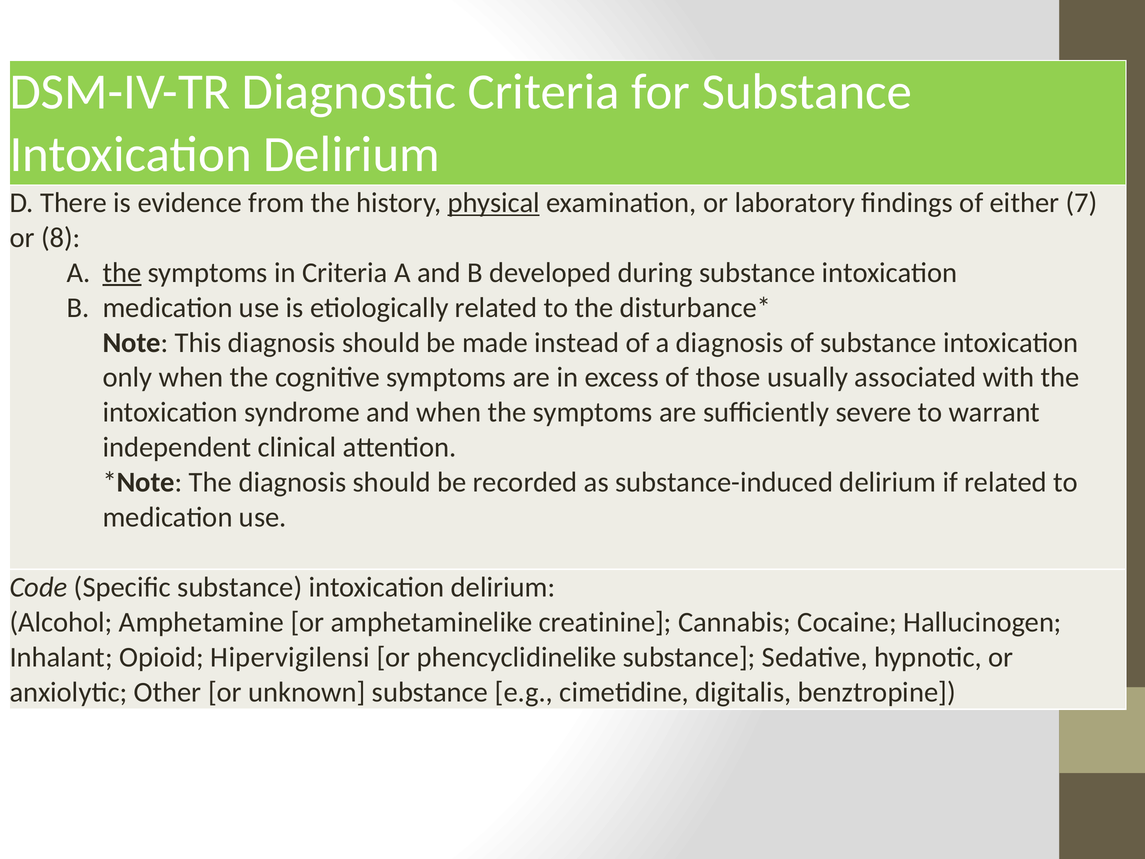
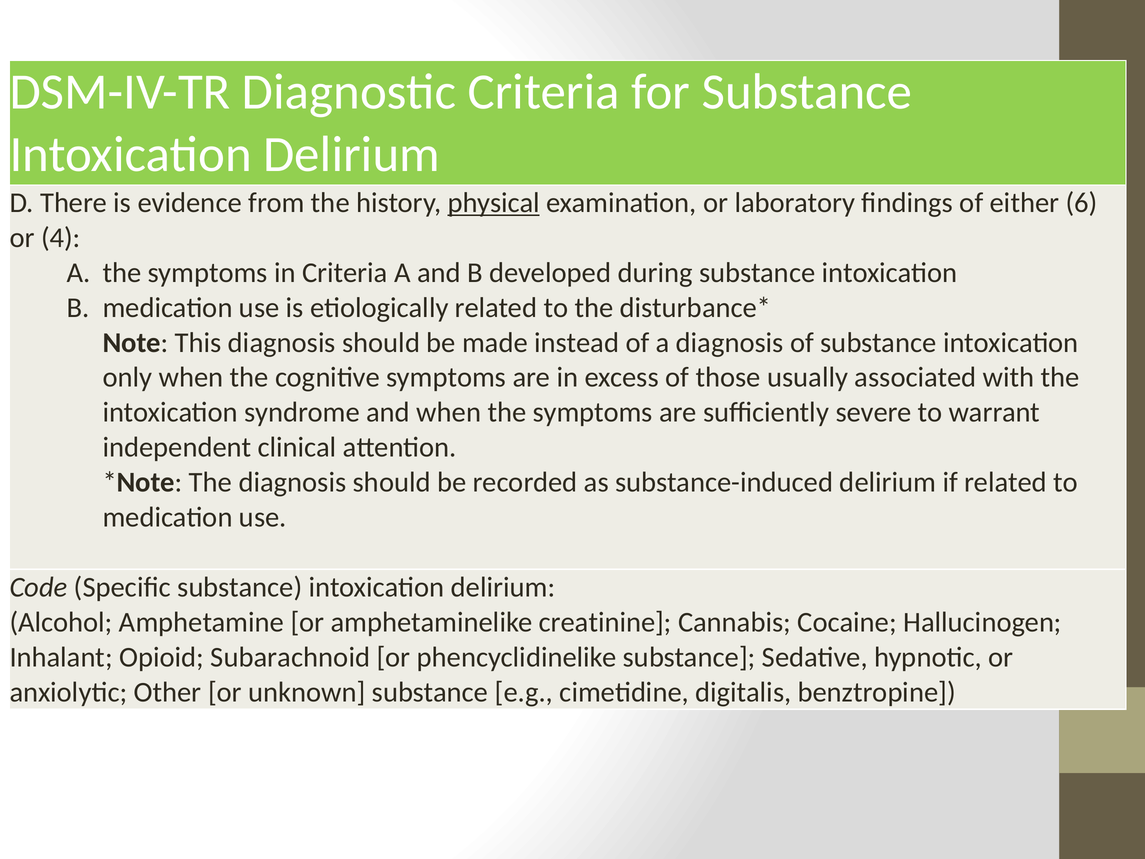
7: 7 -> 6
8: 8 -> 4
the at (122, 273) underline: present -> none
Hipervigilensi: Hipervigilensi -> Subarachnoid
